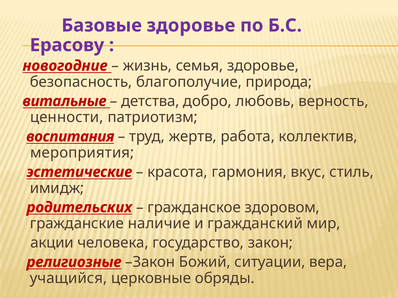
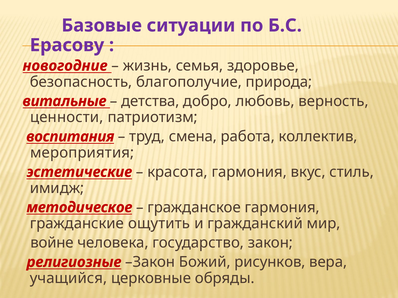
Базовые здоровье: здоровье -> ситуации
жертв: жертв -> смена
родительских: родительских -> методическое
гражданское здоровом: здоровом -> гармония
наличие: наличие -> ощутить
акции: акции -> войне
ситуации: ситуации -> рисунков
